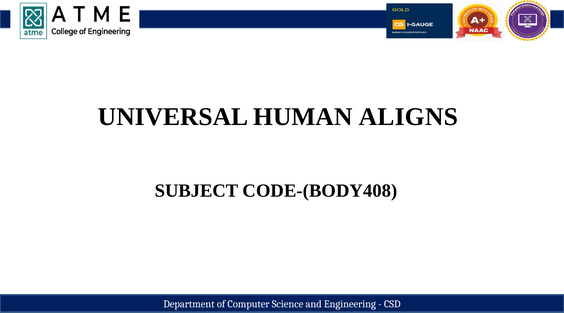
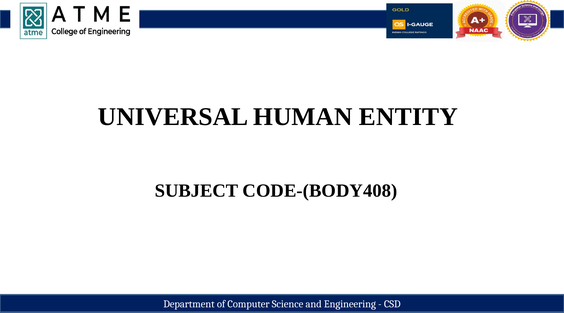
ALIGNS: ALIGNS -> ENTITY
